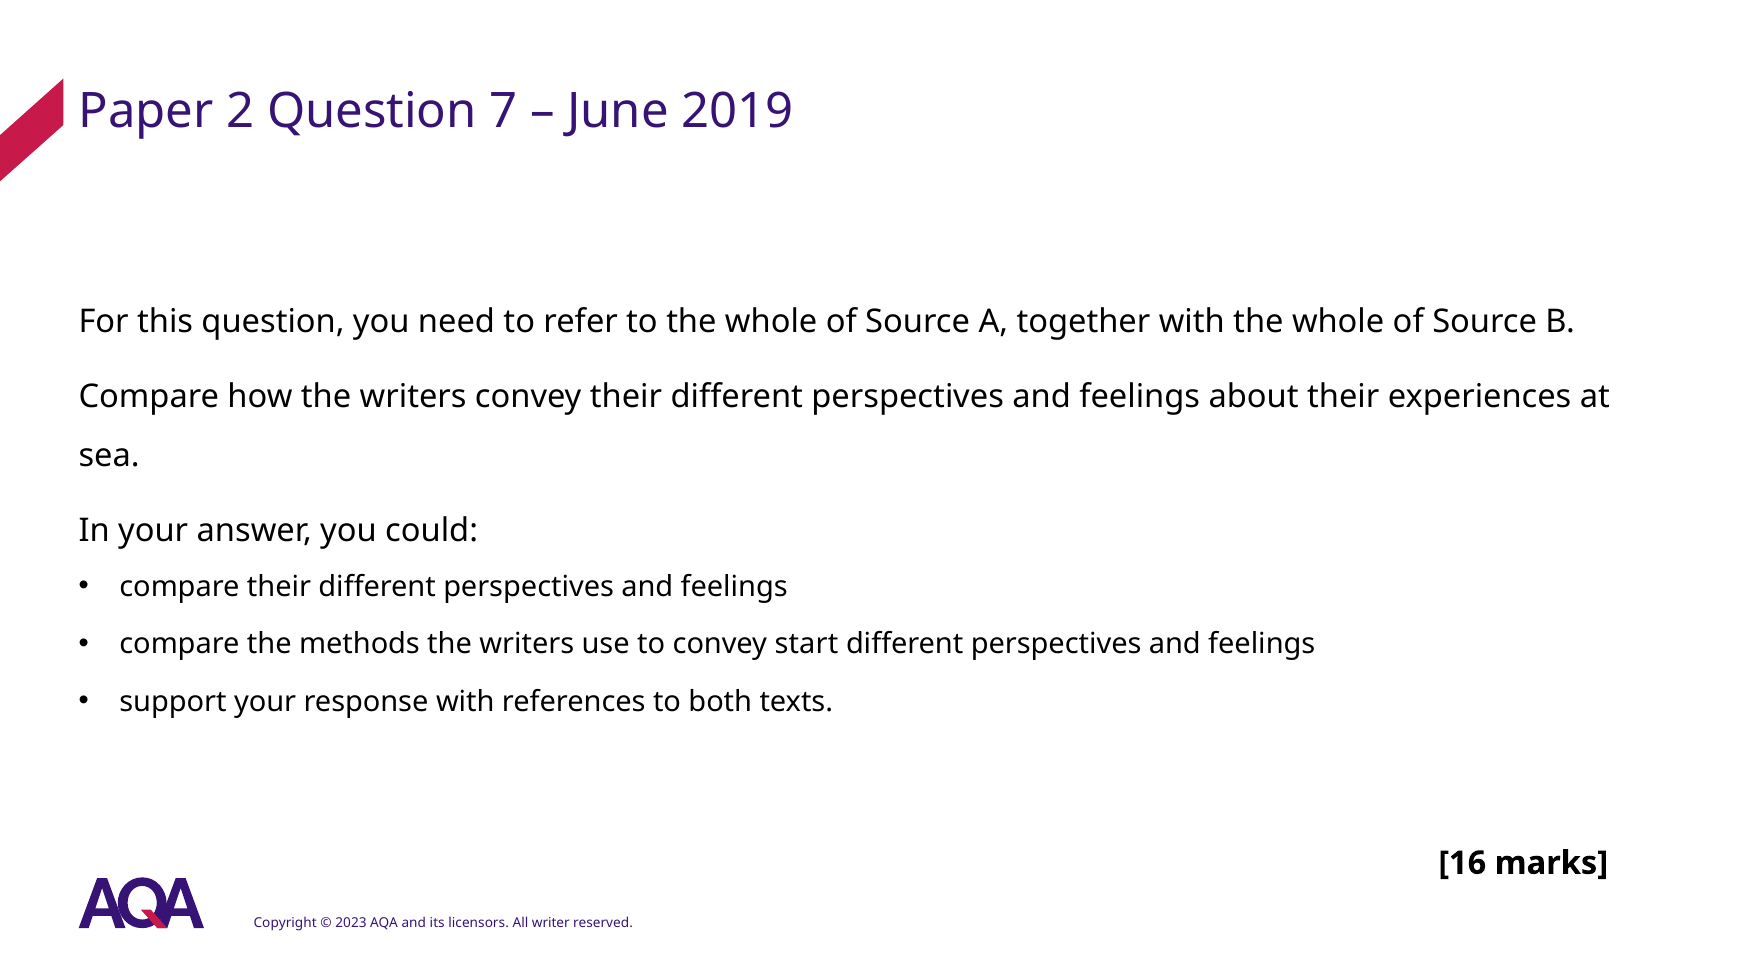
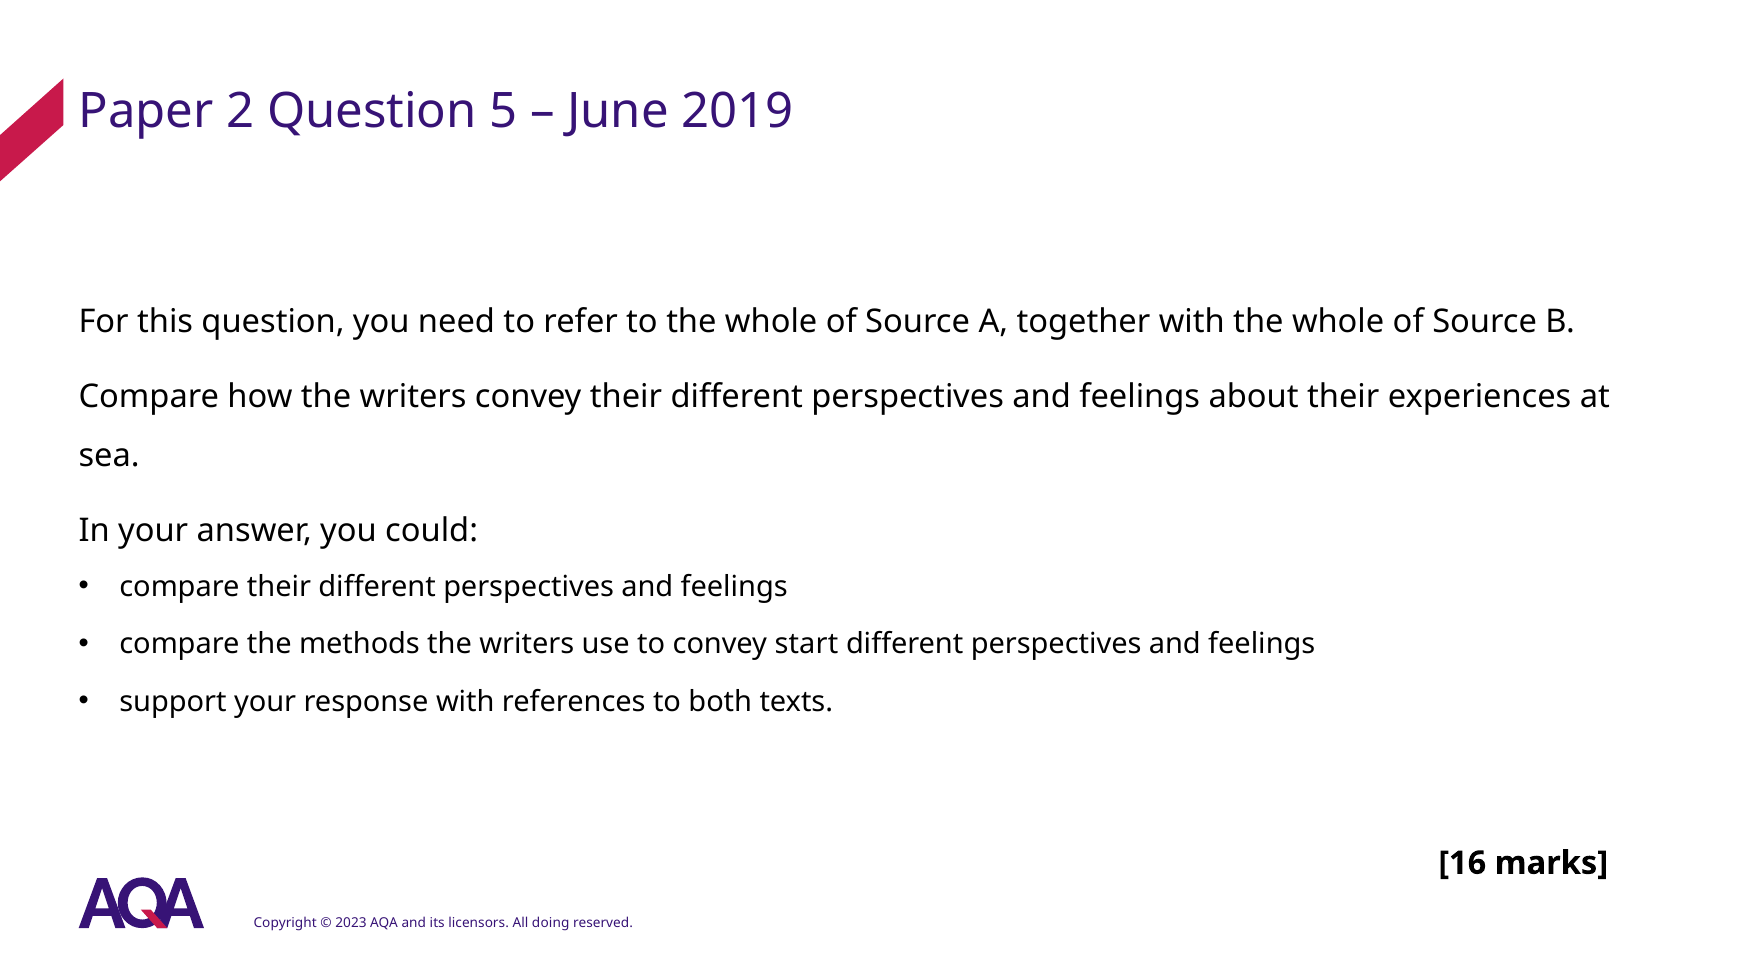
7: 7 -> 5
writer: writer -> doing
